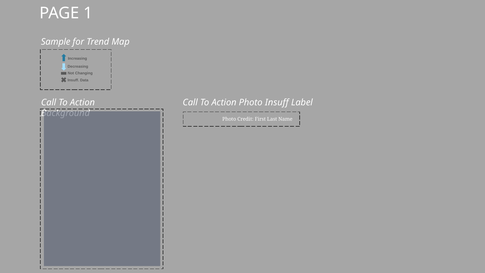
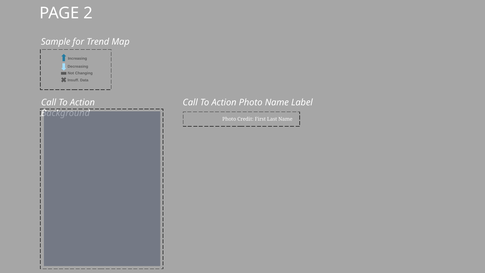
1: 1 -> 2
Photo Insuff: Insuff -> Name
